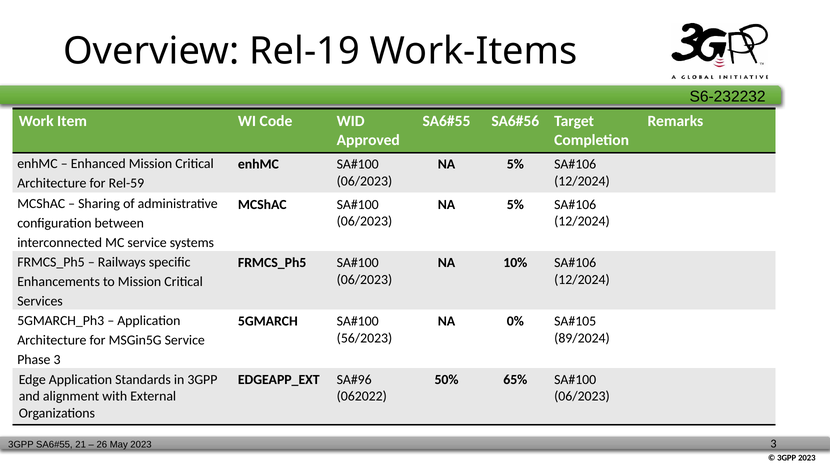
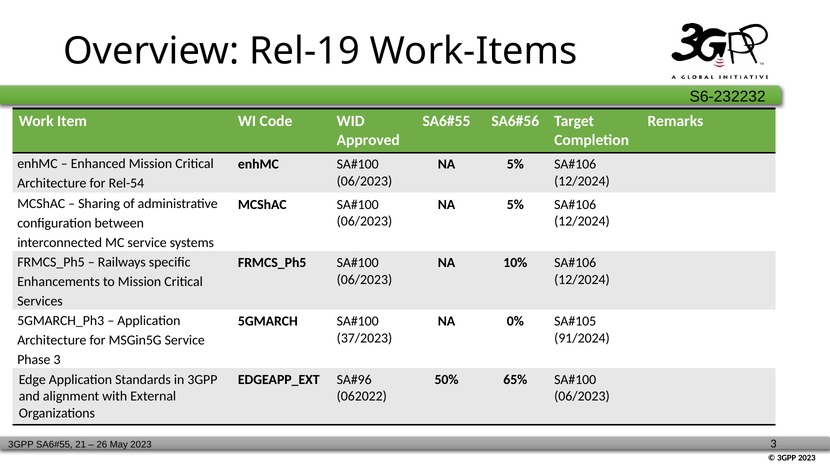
Rel-59: Rel-59 -> Rel-54
56/2023: 56/2023 -> 37/2023
89/2024: 89/2024 -> 91/2024
